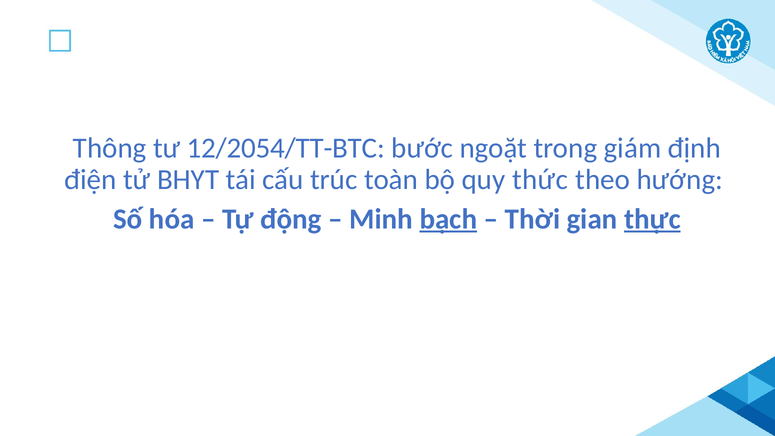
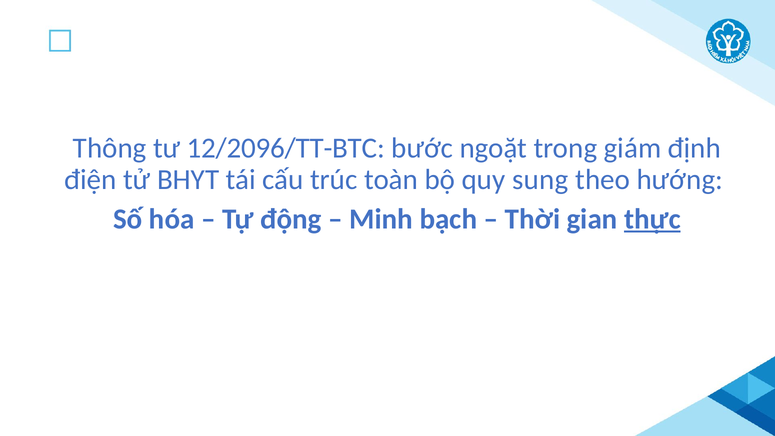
12/2054/TT-BTC: 12/2054/TT-BTC -> 12/2096/TT-BTC
thức: thức -> sung
bạch underline: present -> none
